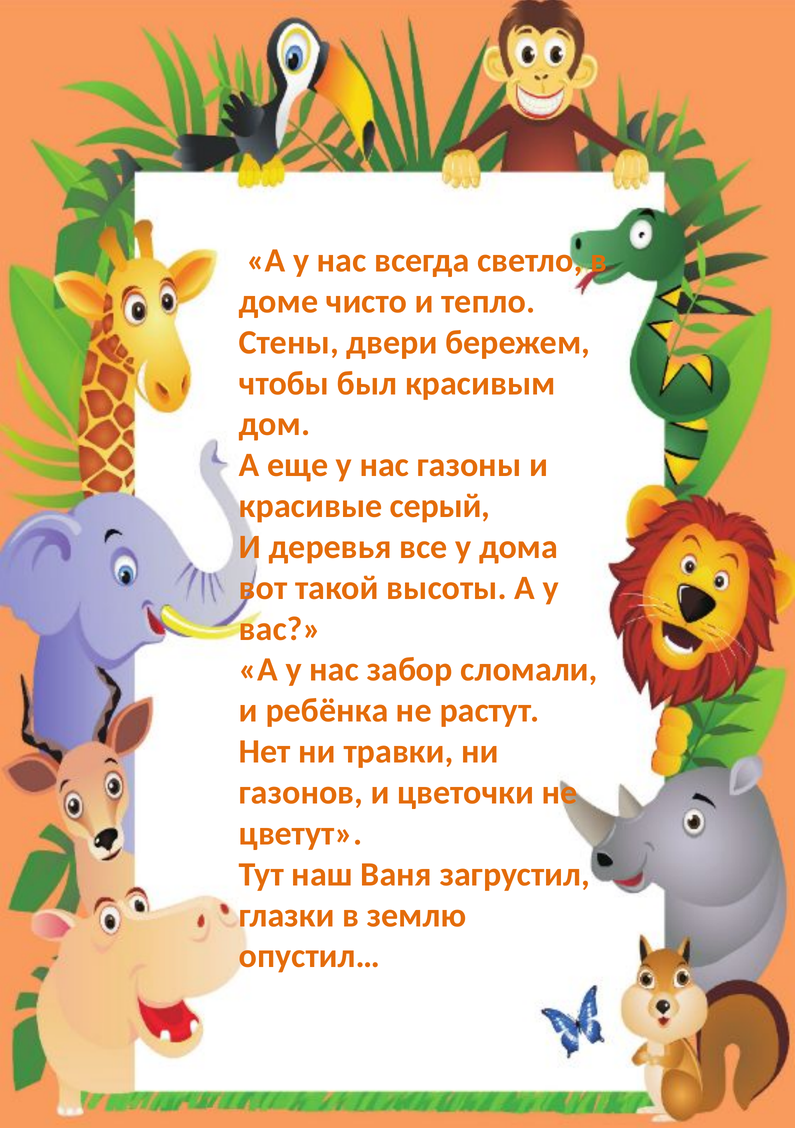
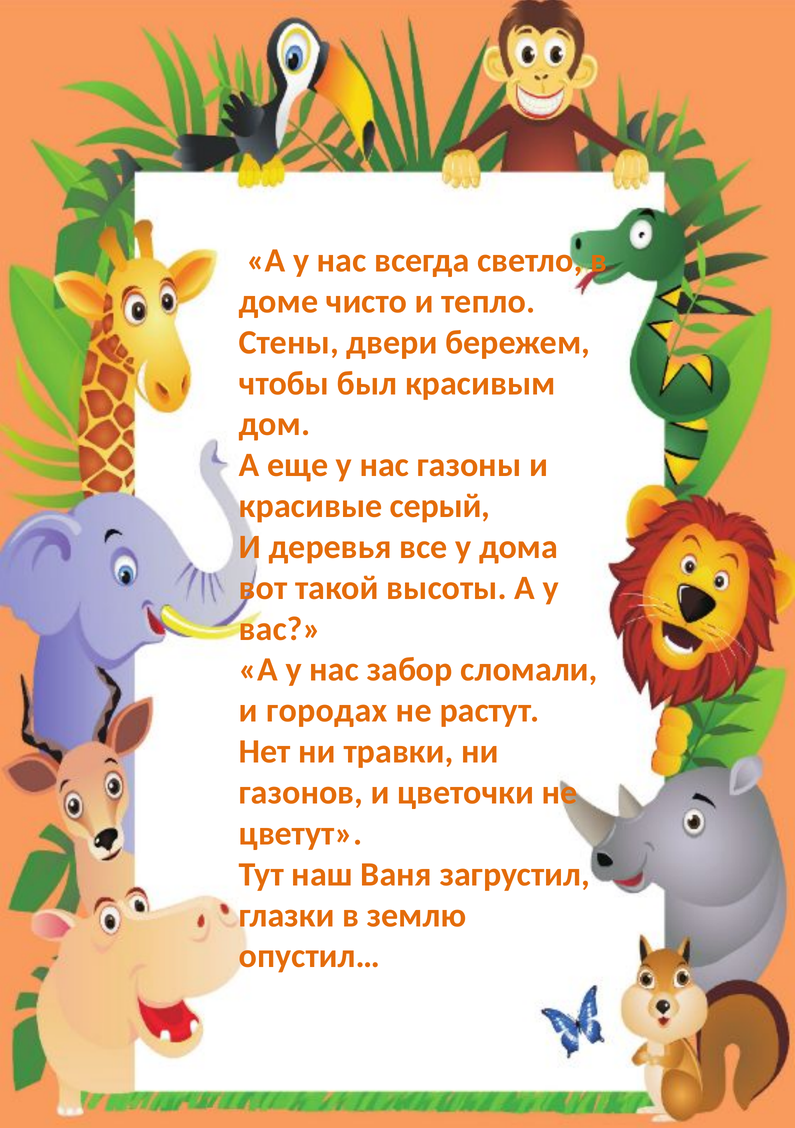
ребёнка: ребёнка -> городах
